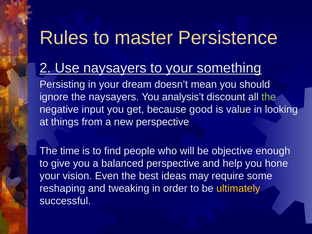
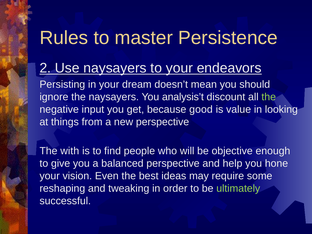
something: something -> endeavors
time: time -> with
ultimately colour: yellow -> light green
